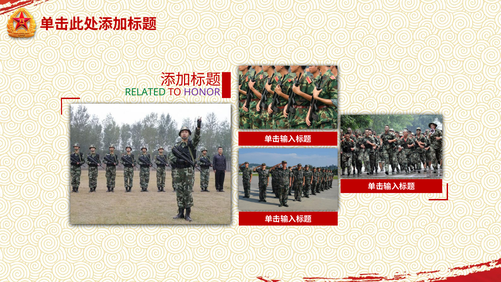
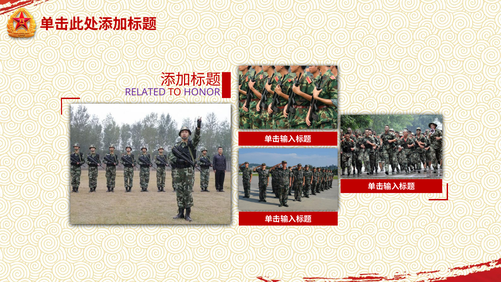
RELATED colour: green -> purple
